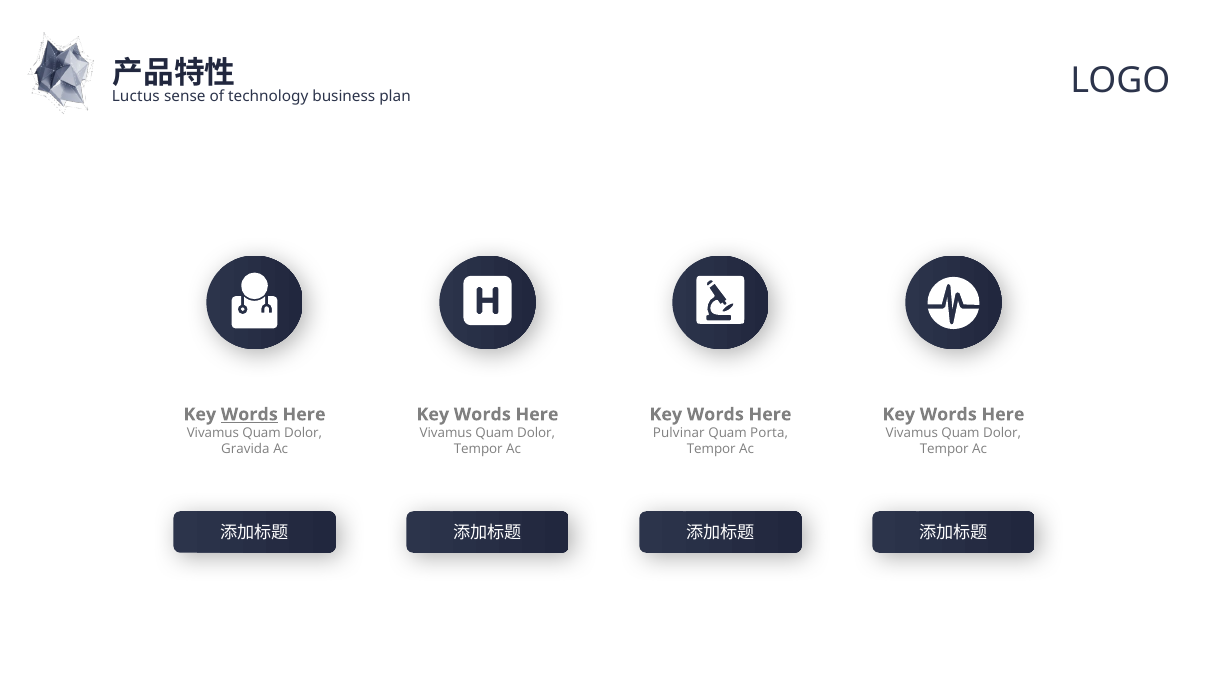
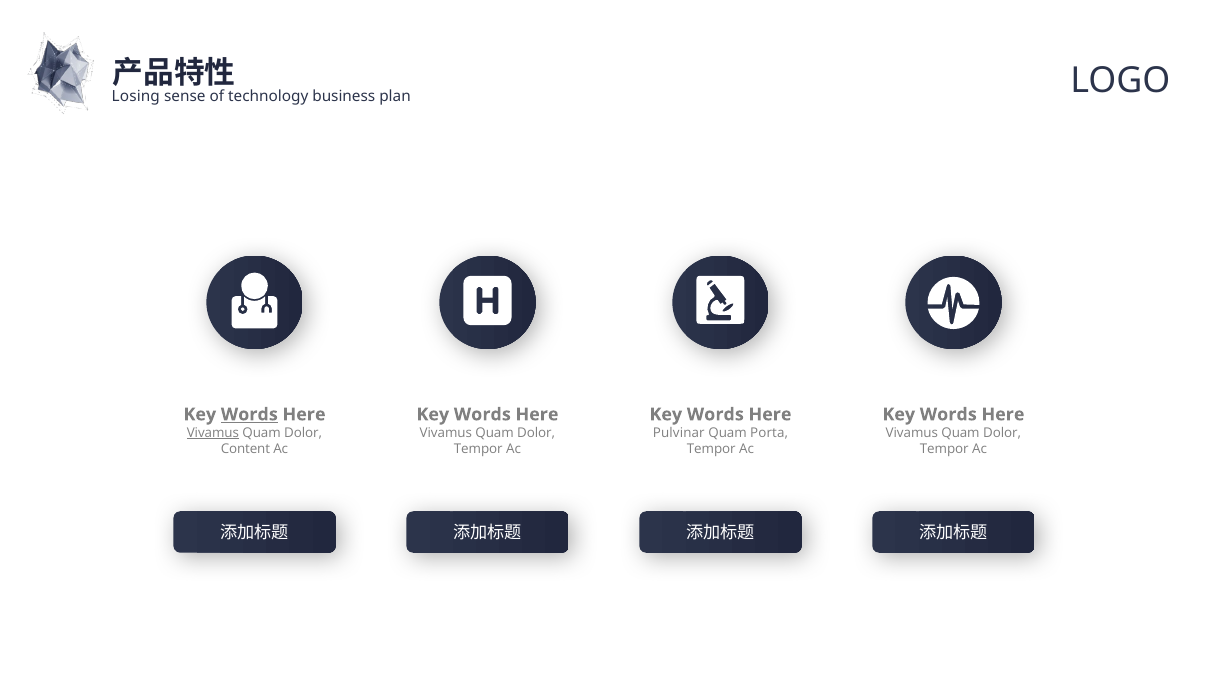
Luctus: Luctus -> Losing
Vivamus at (213, 433) underline: none -> present
Gravida: Gravida -> Content
